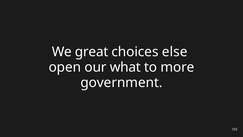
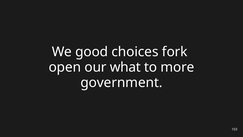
great: great -> good
else: else -> fork
